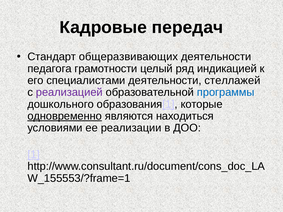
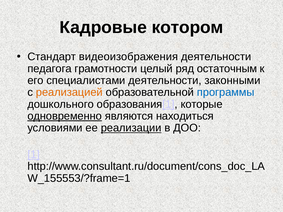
передач: передач -> котором
общеразвивающих: общеразвивающих -> видеоизображения
индикацией: индикацией -> остаточным
стеллажей: стеллажей -> законными
реализацией colour: purple -> orange
реализации underline: none -> present
